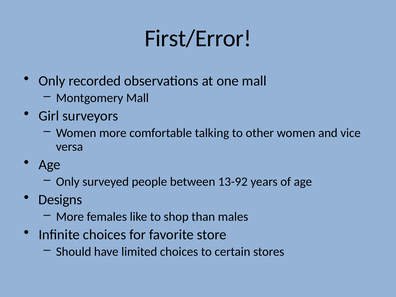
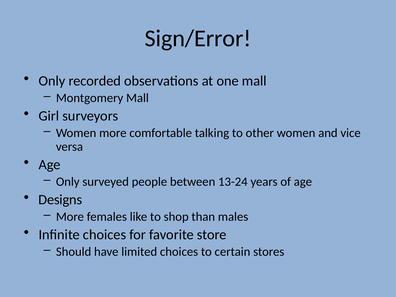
First/Error: First/Error -> Sign/Error
13-92: 13-92 -> 13-24
